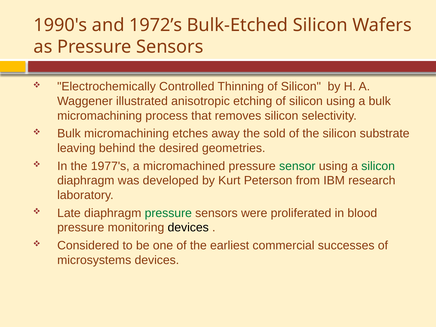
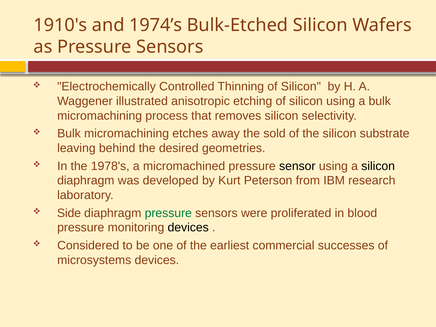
1990's: 1990's -> 1910's
1972’s: 1972’s -> 1974’s
1977's: 1977's -> 1978's
sensor colour: green -> black
silicon at (378, 166) colour: green -> black
Late: Late -> Side
